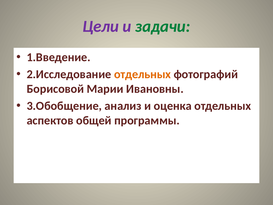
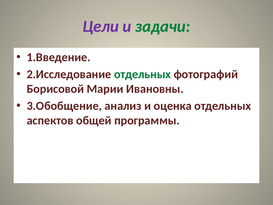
отдельных at (142, 74) colour: orange -> green
